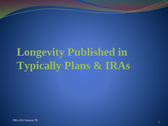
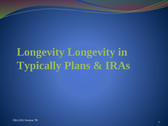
Longevity Published: Published -> Longevity
